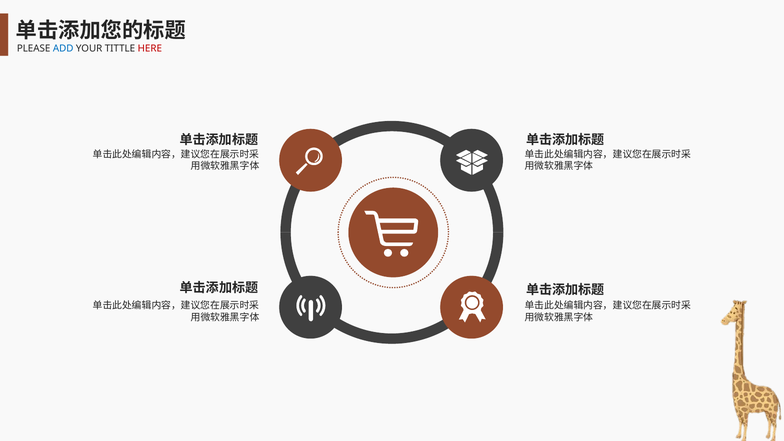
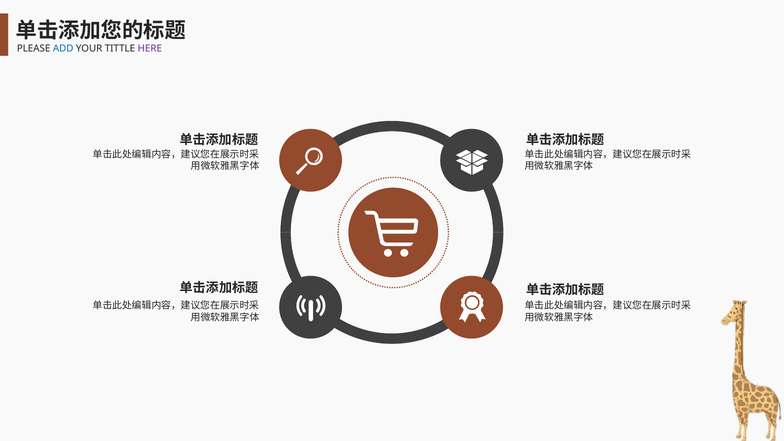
HERE colour: red -> purple
